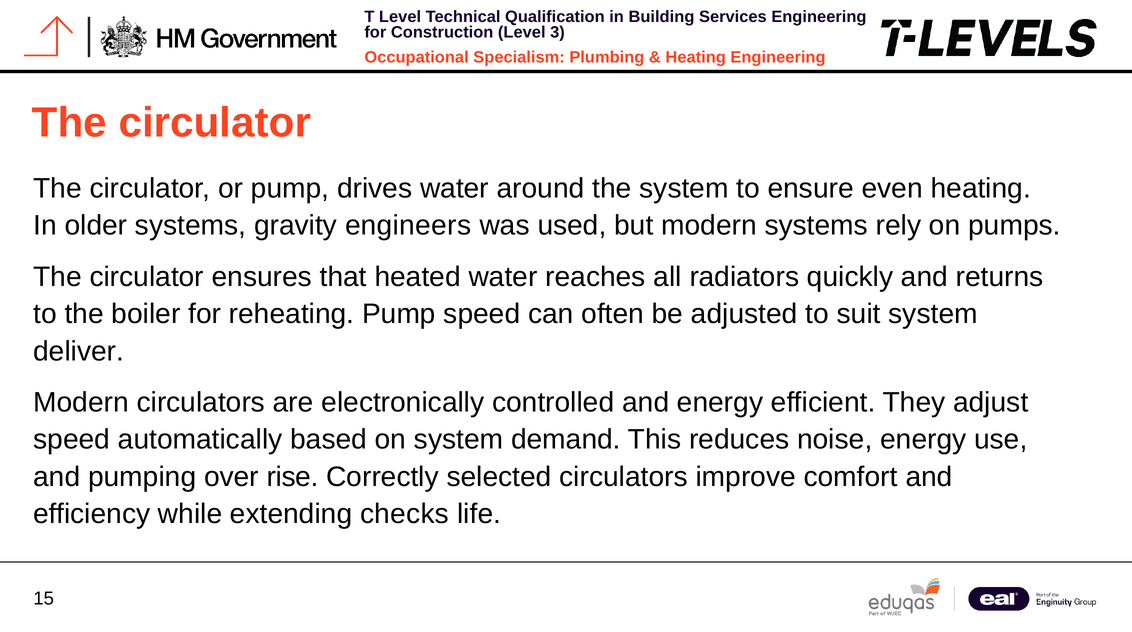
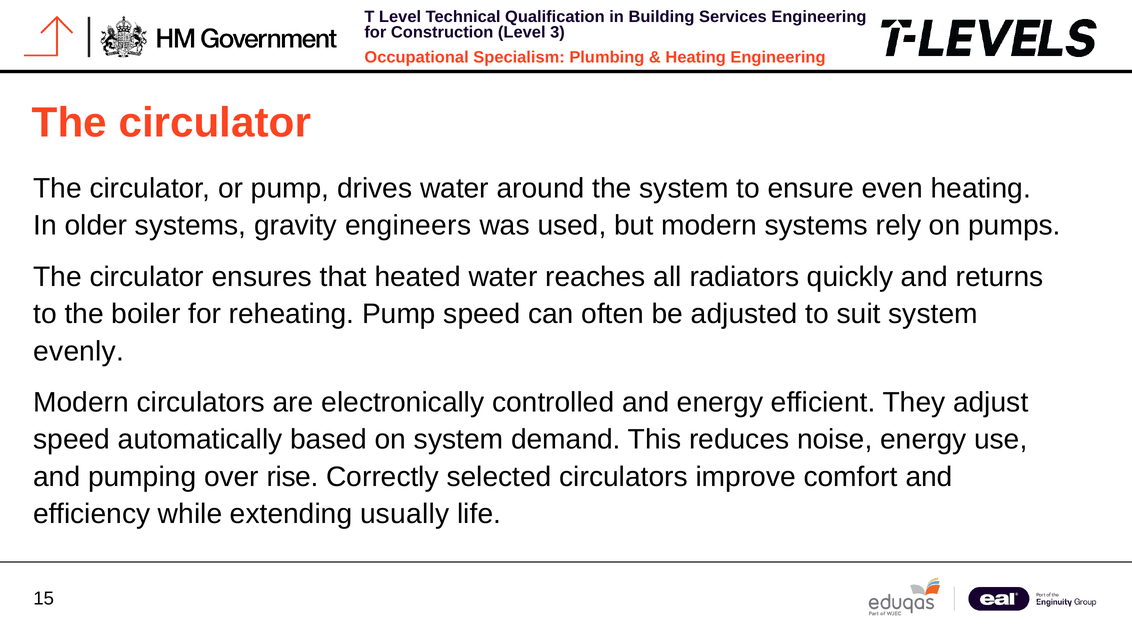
deliver: deliver -> evenly
checks: checks -> usually
